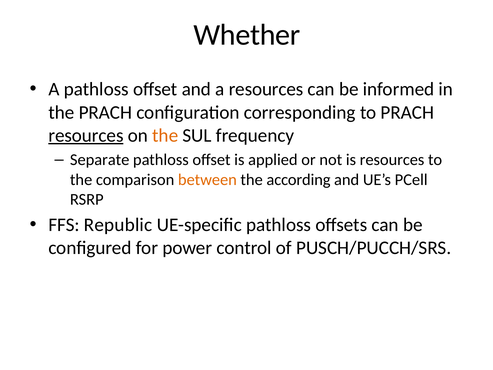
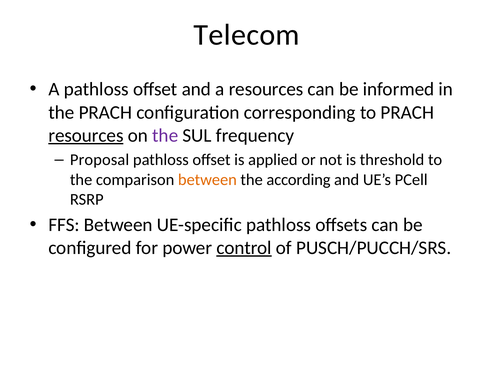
Whether: Whether -> Telecom
the at (165, 135) colour: orange -> purple
Separate: Separate -> Proposal
is resources: resources -> threshold
FFS Republic: Republic -> Between
control underline: none -> present
